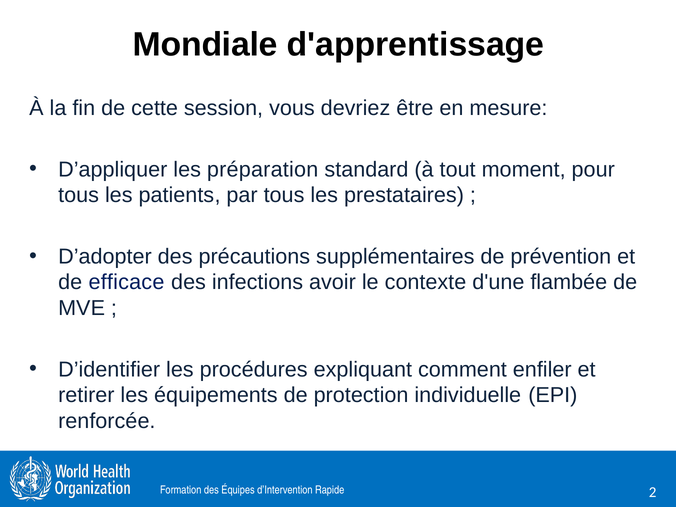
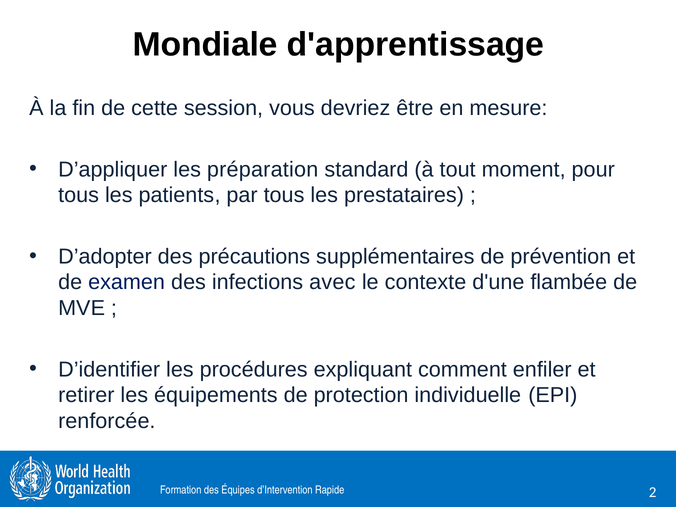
efficace: efficace -> examen
avoir: avoir -> avec
